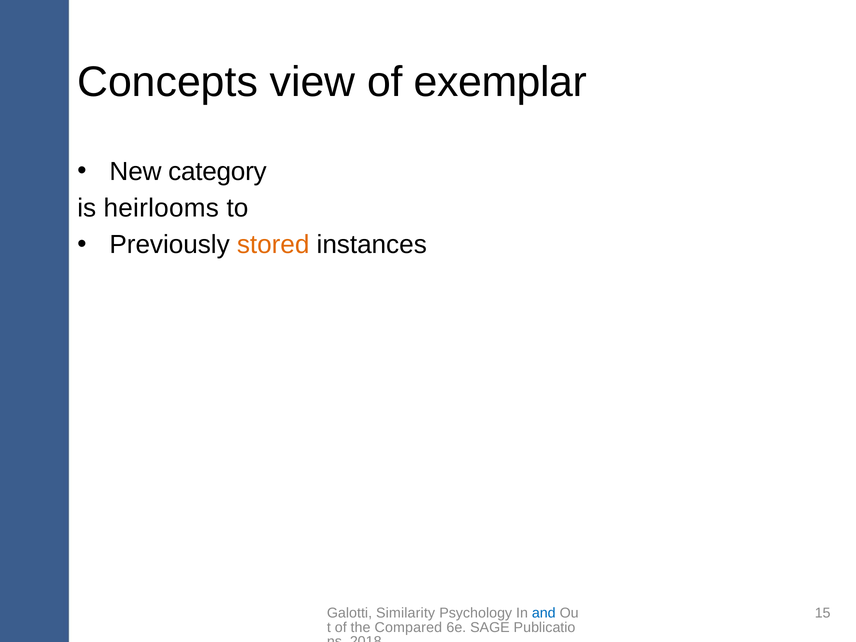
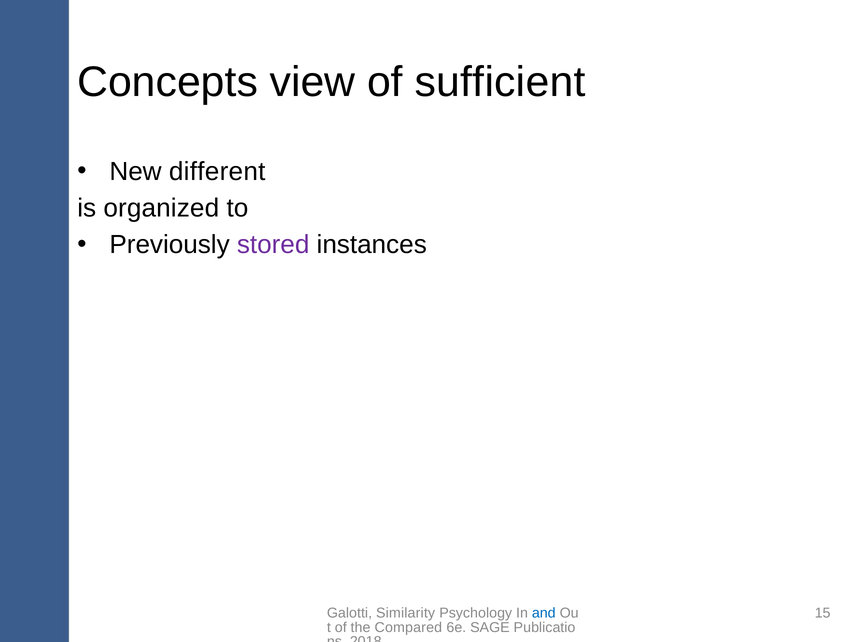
exemplar: exemplar -> sufficient
category: category -> different
heirlooms: heirlooms -> organized
stored colour: orange -> purple
